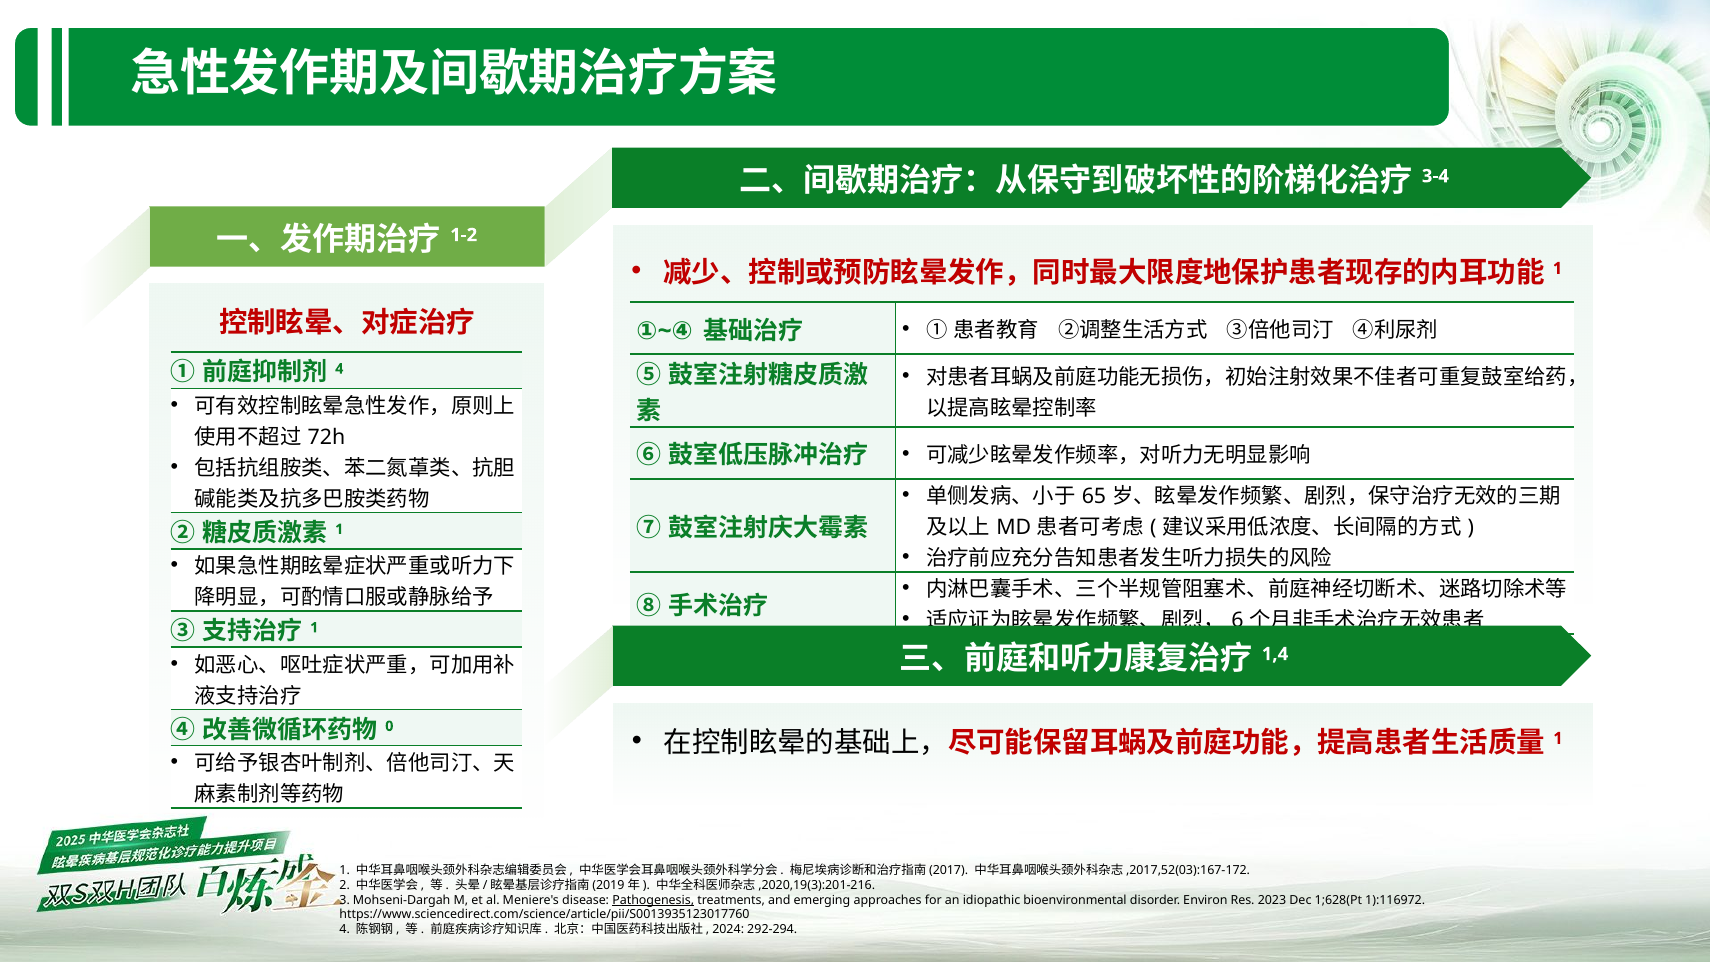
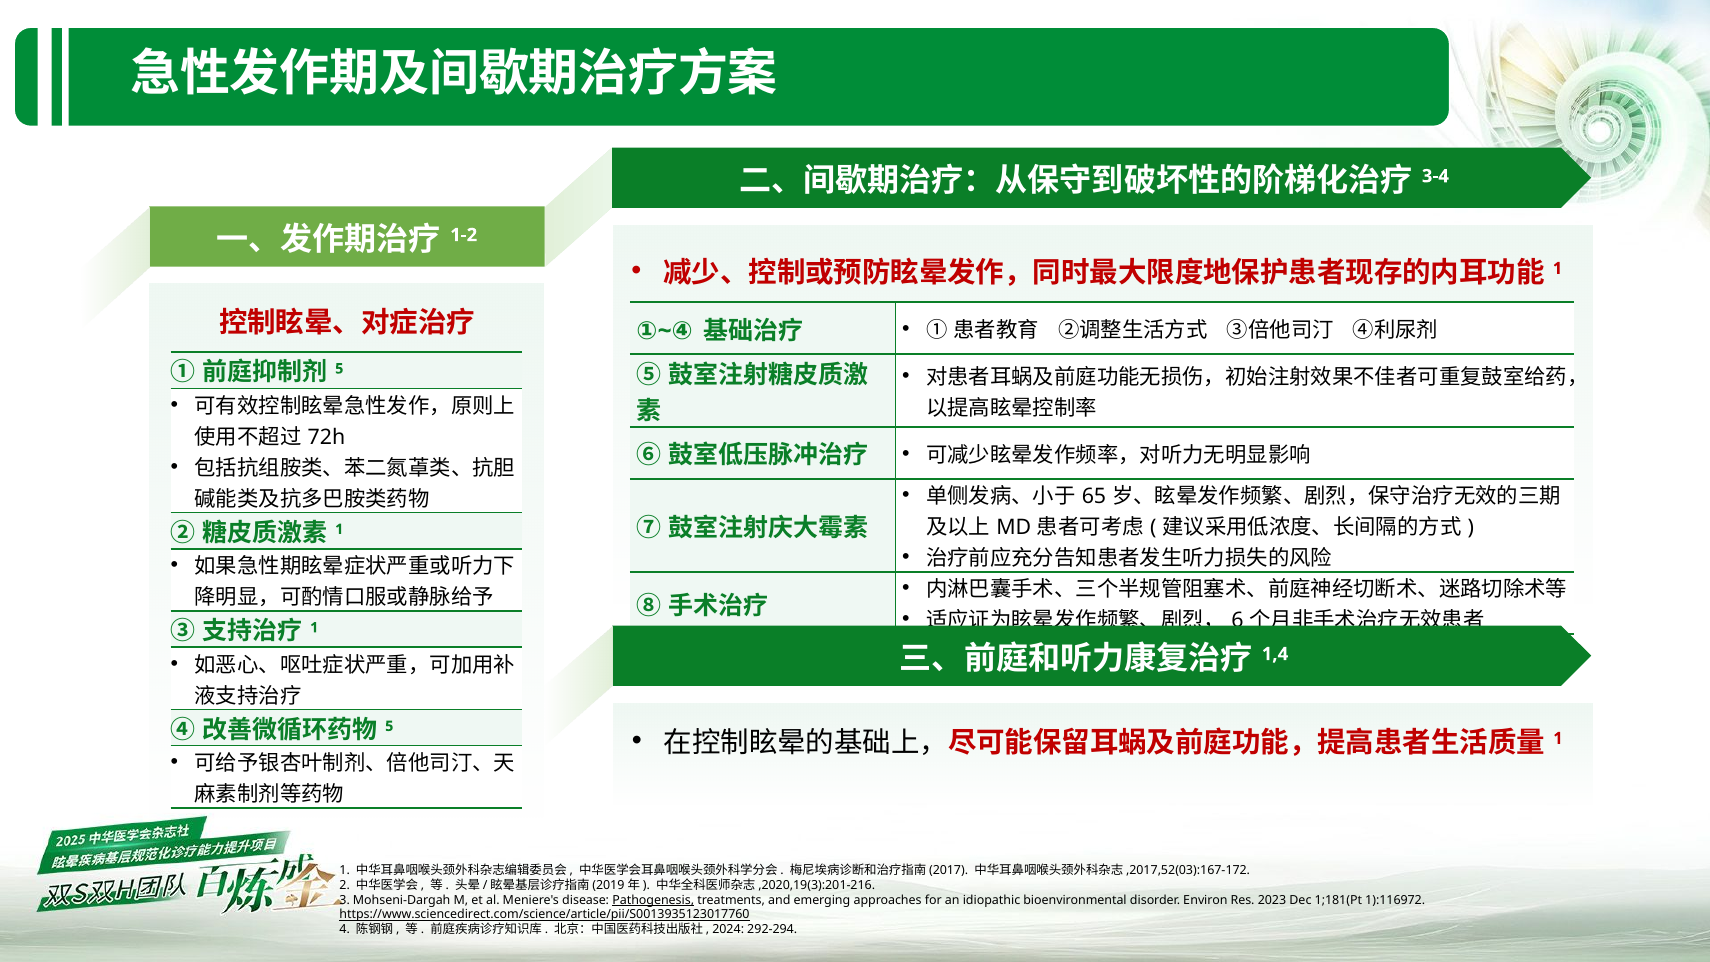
4 at (339, 369): 4 -> 5
0 at (389, 726): 0 -> 5
1;628(Pt: 1;628(Pt -> 1;181(Pt
https://www.sciencedirect.com/science/article/pii/S0013935123017760 underline: none -> present
